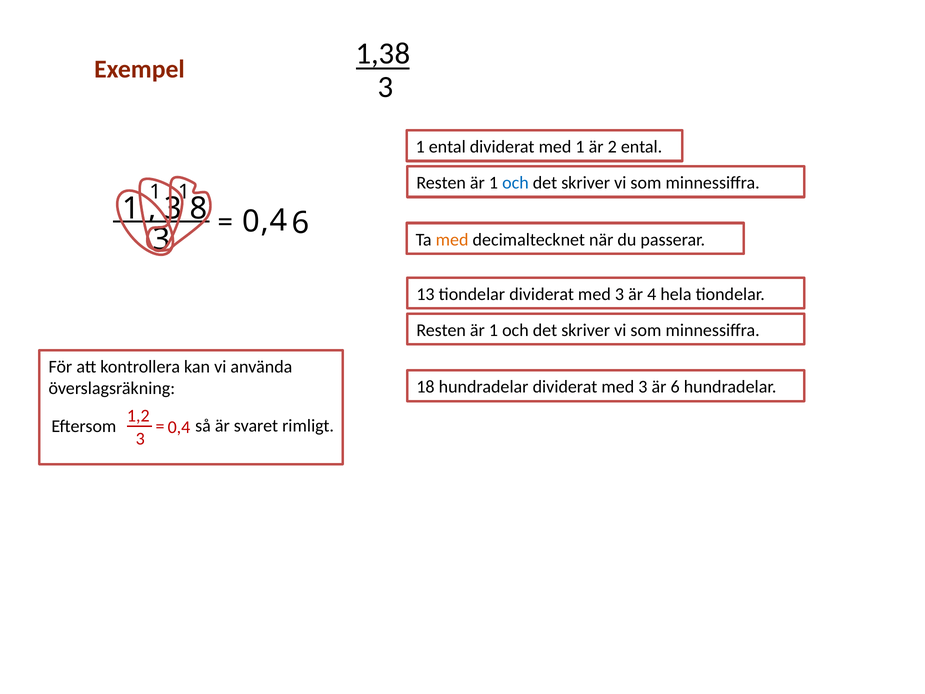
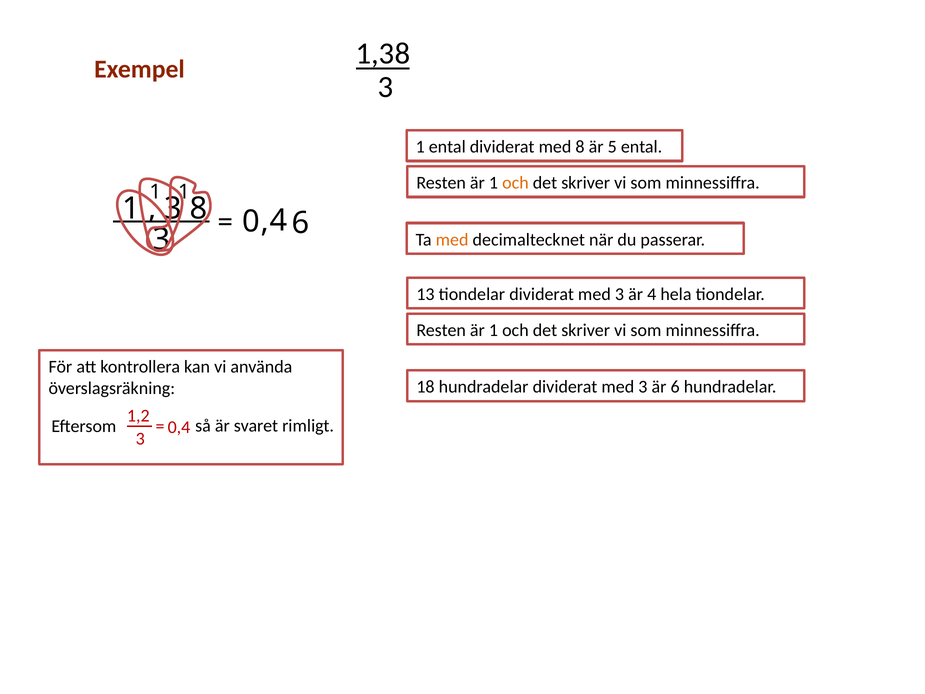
med 1: 1 -> 8
2: 2 -> 5
och at (515, 183) colour: blue -> orange
